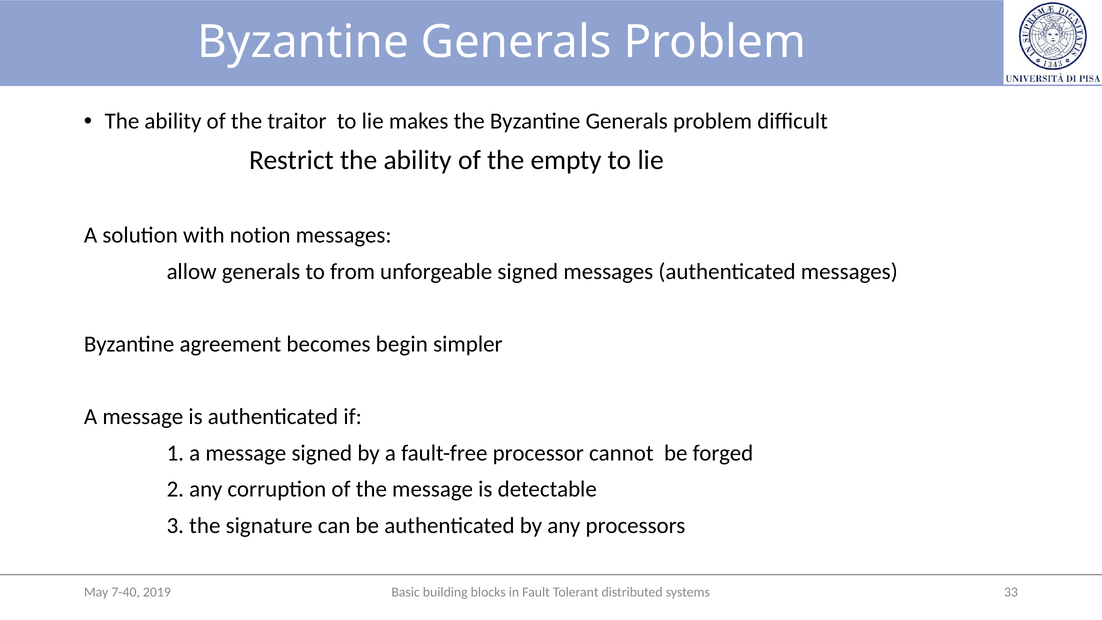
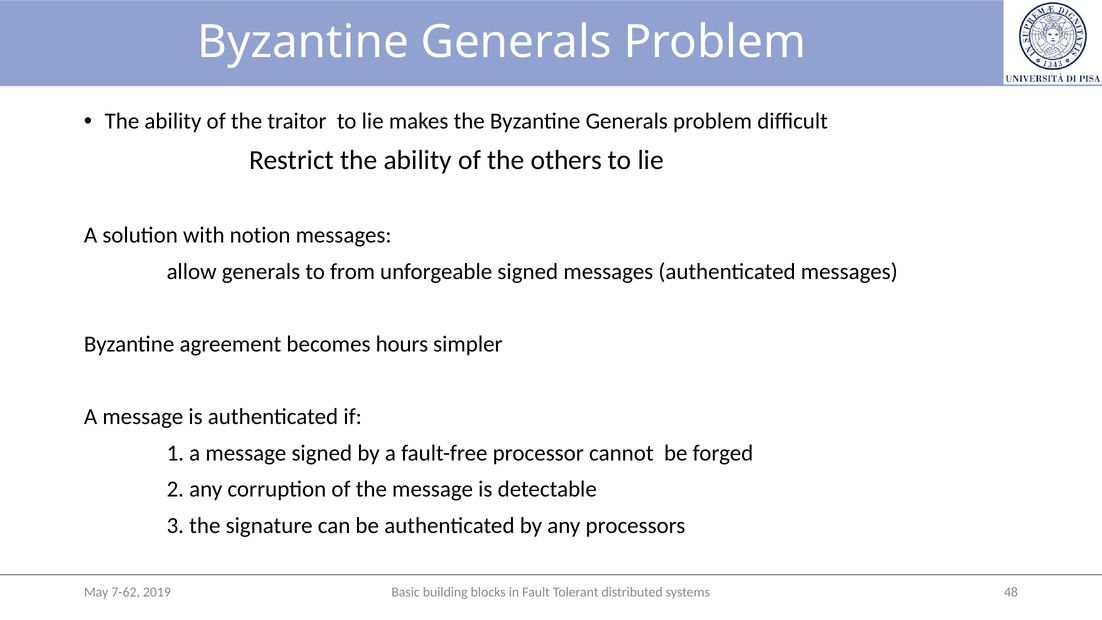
empty: empty -> others
begin: begin -> hours
33: 33 -> 48
7-40: 7-40 -> 7-62
